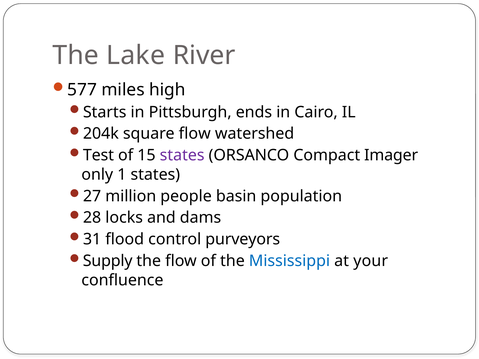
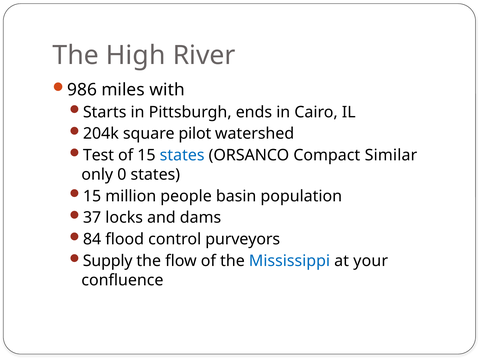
Lake: Lake -> High
577: 577 -> 986
high: high -> with
square flow: flow -> pilot
states at (182, 155) colour: purple -> blue
Imager: Imager -> Similar
1: 1 -> 0
27 at (92, 196): 27 -> 15
28: 28 -> 37
31: 31 -> 84
